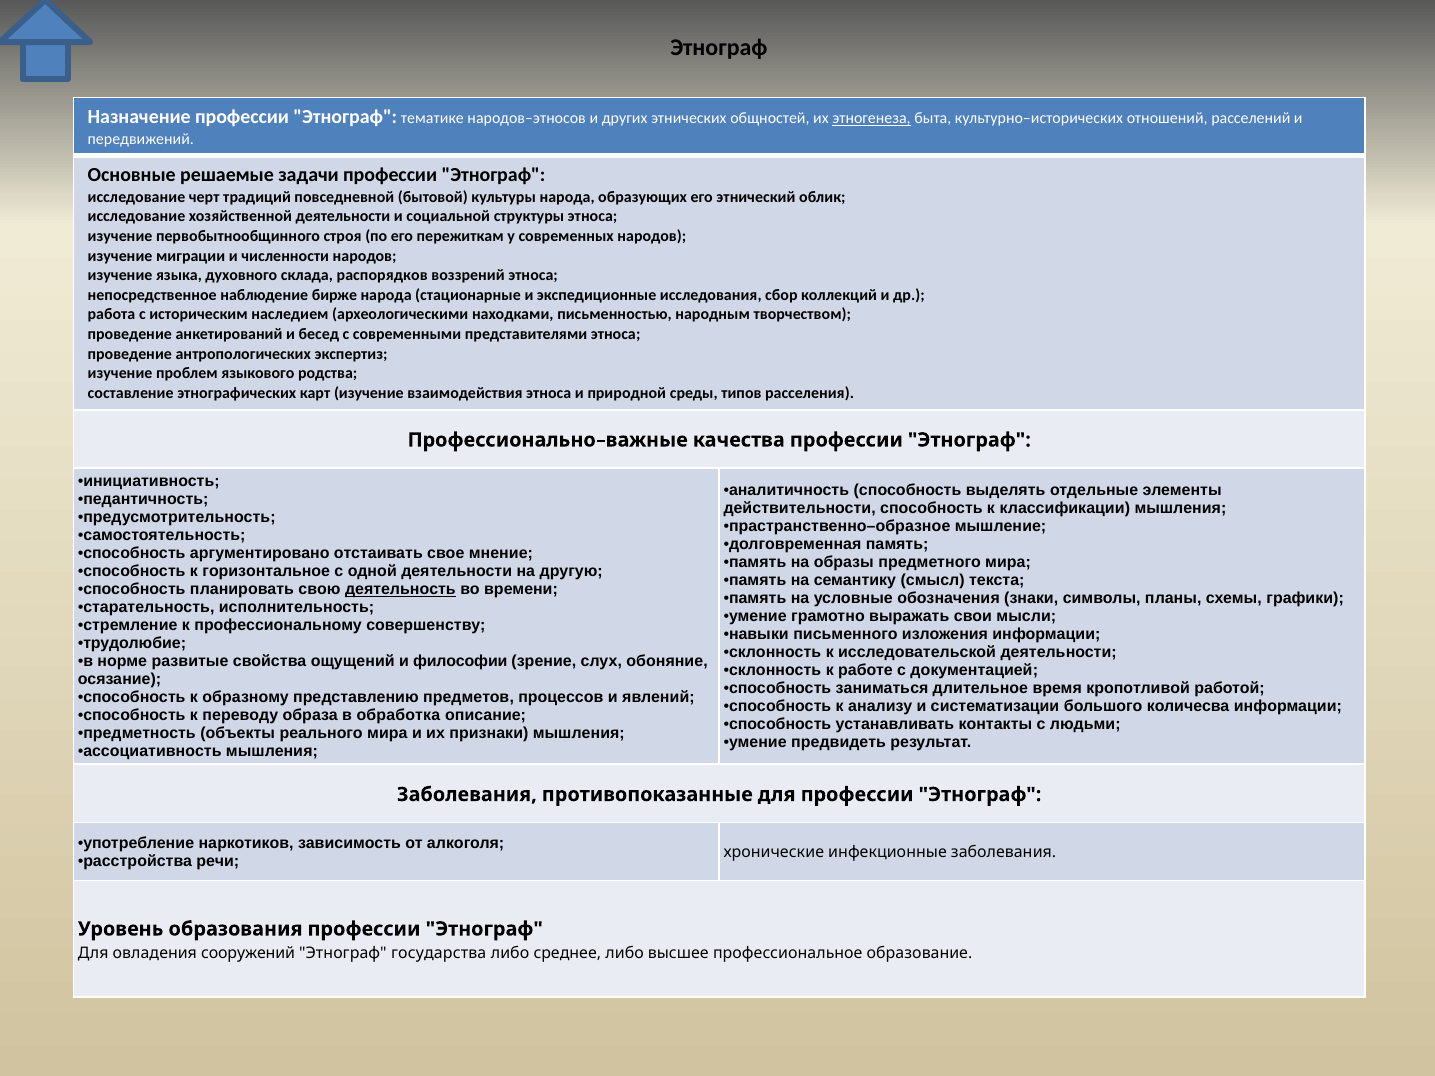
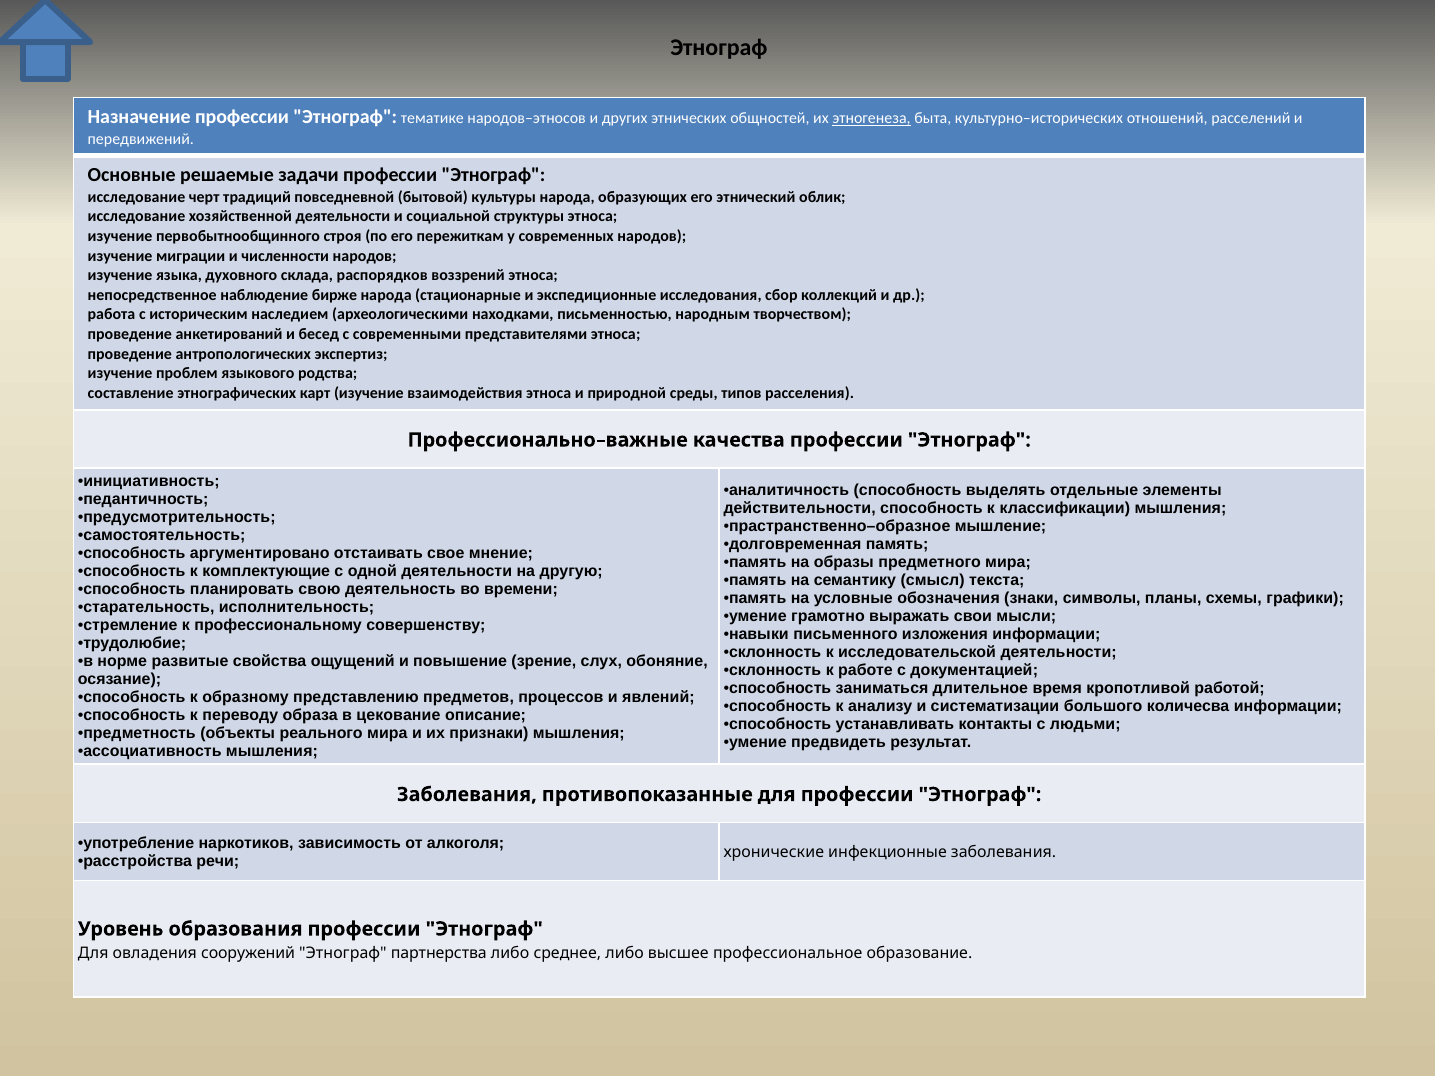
горизонтальное: горизонтальное -> комплектующие
деятельность underline: present -> none
философии: философии -> повышение
обработка: обработка -> цекование
государства: государства -> партнерства
